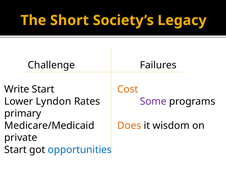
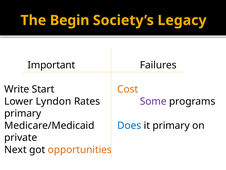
Short: Short -> Begin
Challenge: Challenge -> Important
Does colour: orange -> blue
it wisdom: wisdom -> primary
Start at (15, 149): Start -> Next
opportunities colour: blue -> orange
